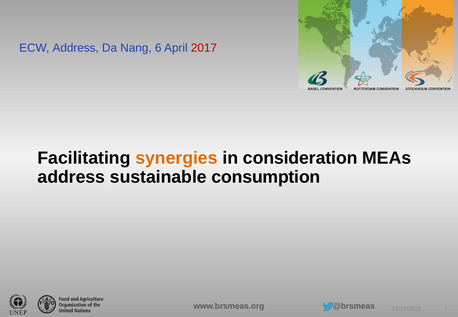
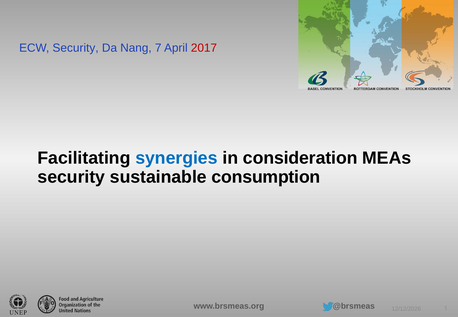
ECW Address: Address -> Security
6: 6 -> 7
synergies colour: orange -> blue
address at (71, 177): address -> security
